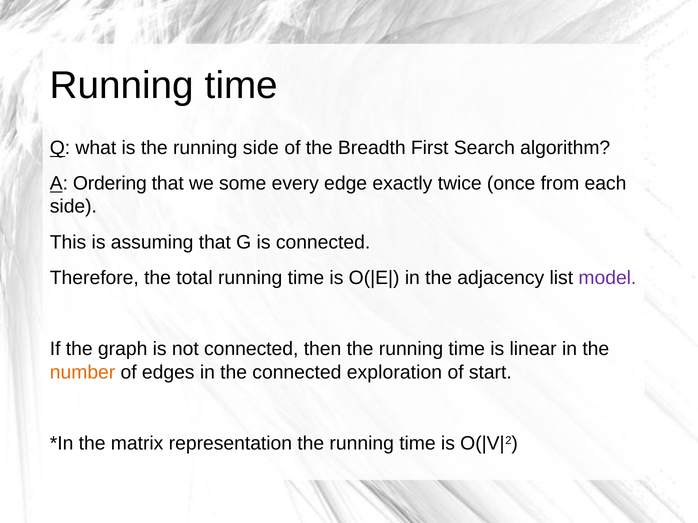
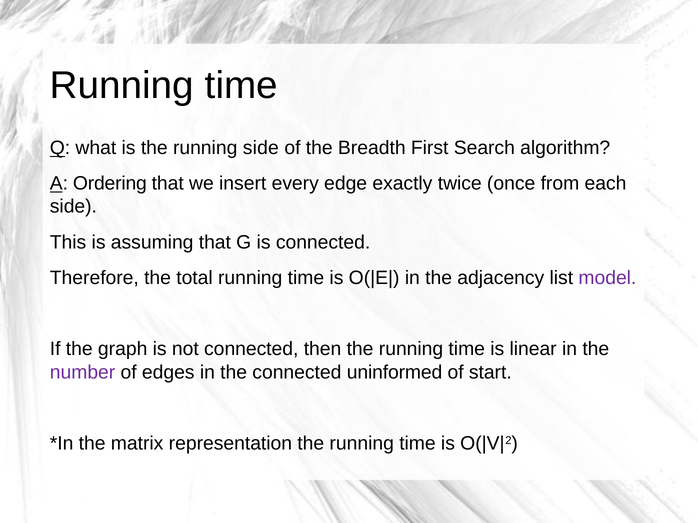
some: some -> insert
number colour: orange -> purple
exploration: exploration -> uninformed
